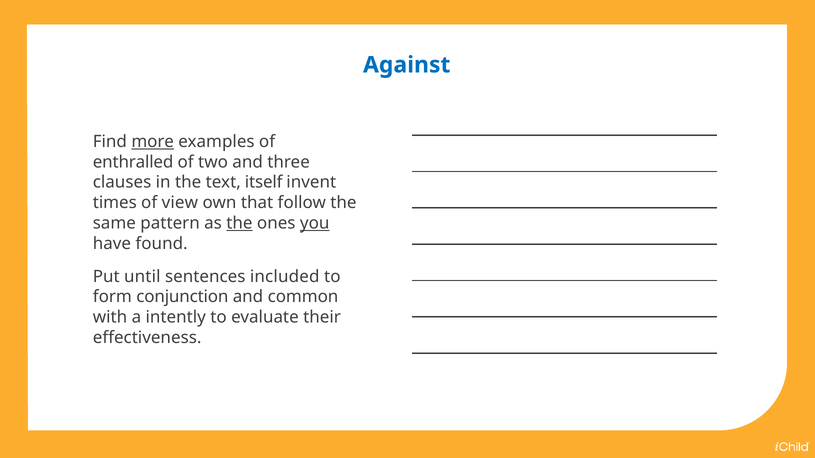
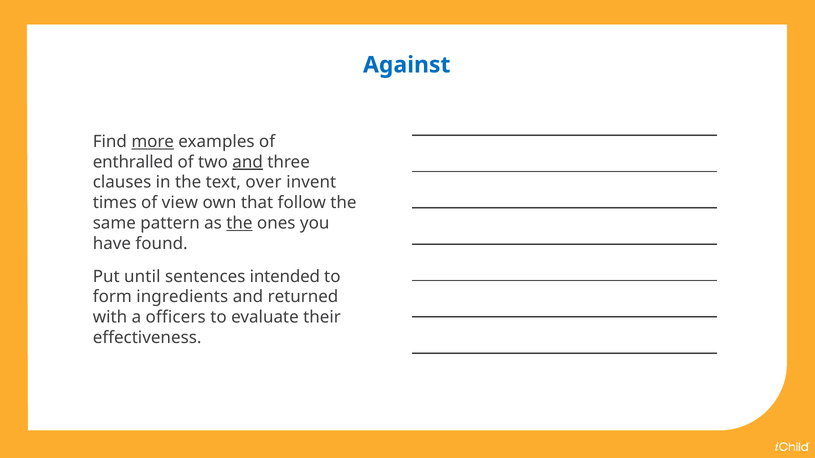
and at (248, 162) underline: none -> present
itself: itself -> over
you underline: present -> none
included: included -> intended
conjunction: conjunction -> ingredients
common: common -> returned
intently: intently -> officers
